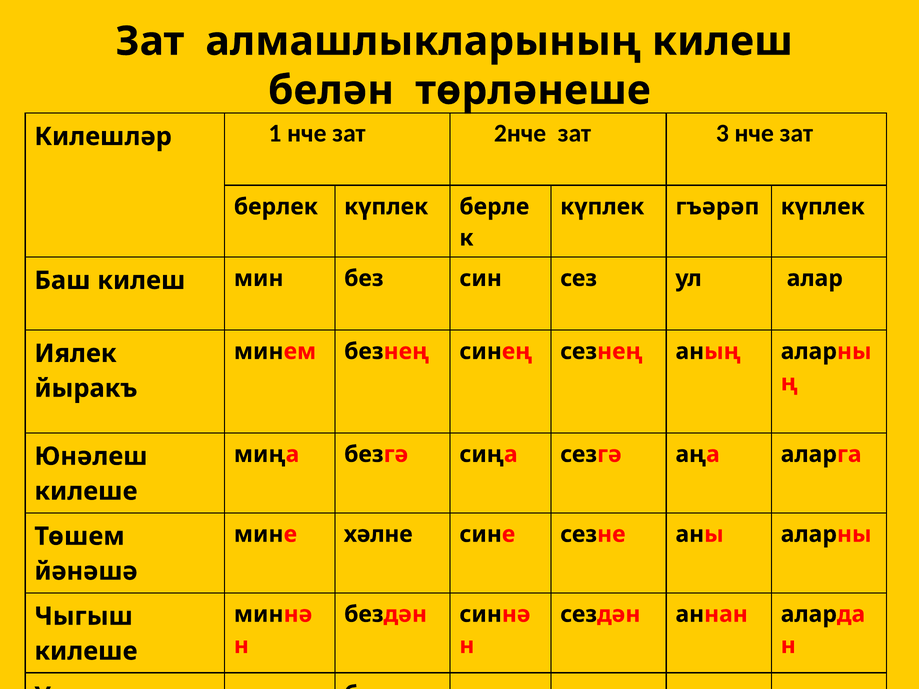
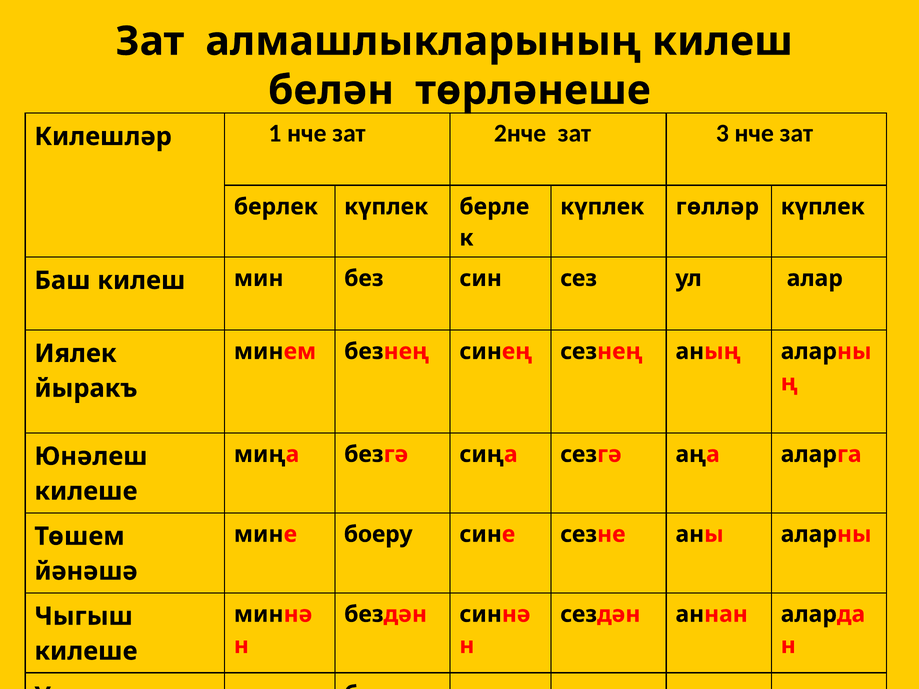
гъәрәп: гъәрәп -> гөлләр
хәлне: хәлне -> боеру
